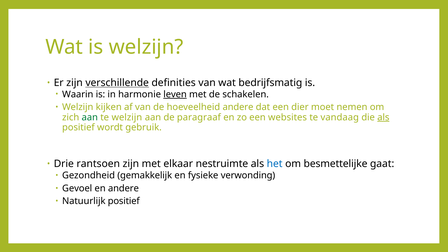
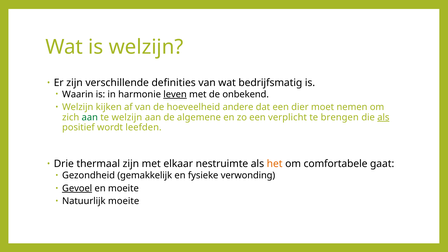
verschillende underline: present -> none
schakelen: schakelen -> onbekend
paragraaf: paragraaf -> algemene
websites: websites -> verplicht
vandaag: vandaag -> brengen
gebruik: gebruik -> leefden
rantsoen: rantsoen -> thermaal
het colour: blue -> orange
besmettelijke: besmettelijke -> comfortabele
Gevoel underline: none -> present
en andere: andere -> moeite
Natuurlijk positief: positief -> moeite
